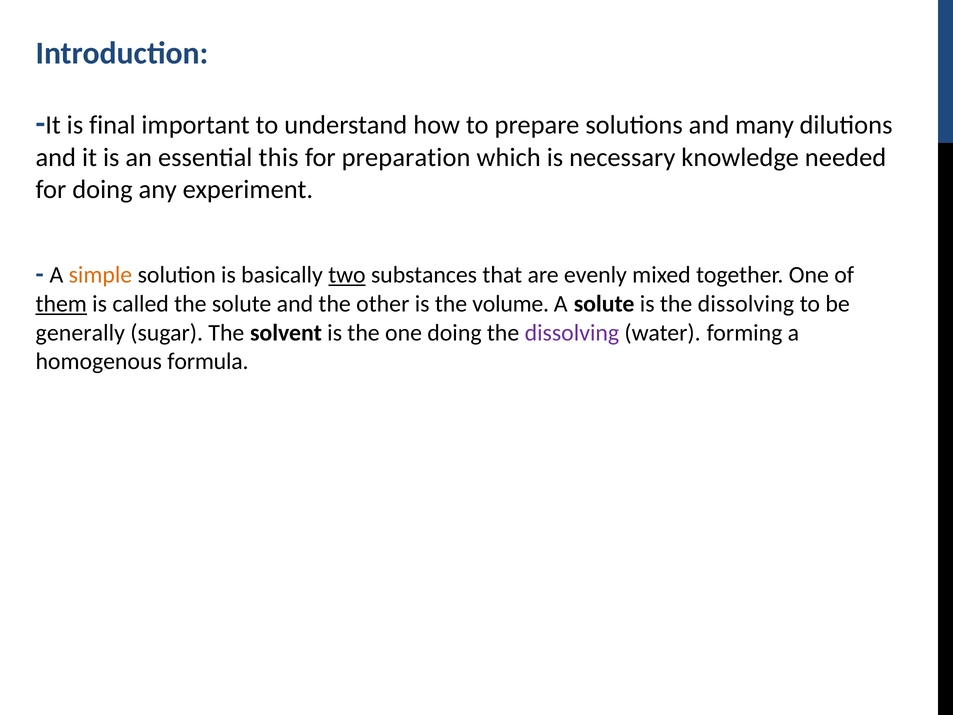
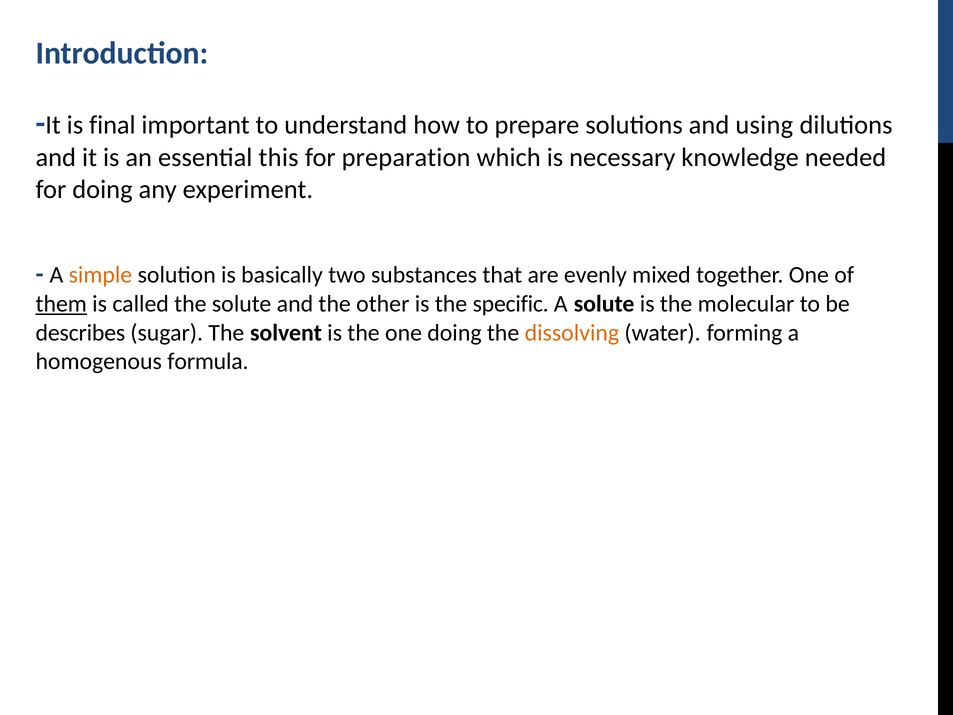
many: many -> using
two underline: present -> none
volume: volume -> specific
is the dissolving: dissolving -> molecular
generally: generally -> describes
dissolving at (572, 333) colour: purple -> orange
